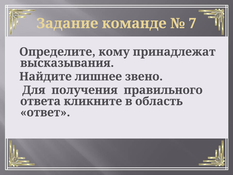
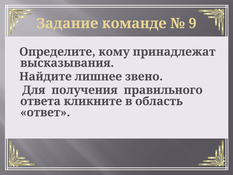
7: 7 -> 9
